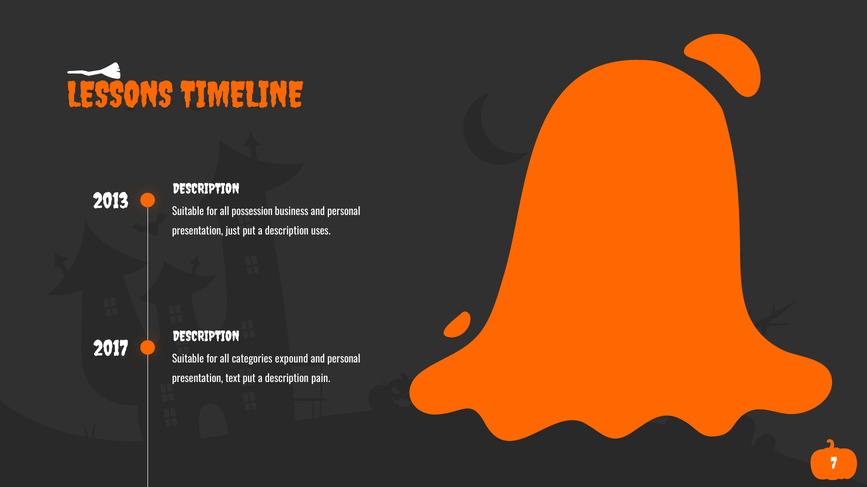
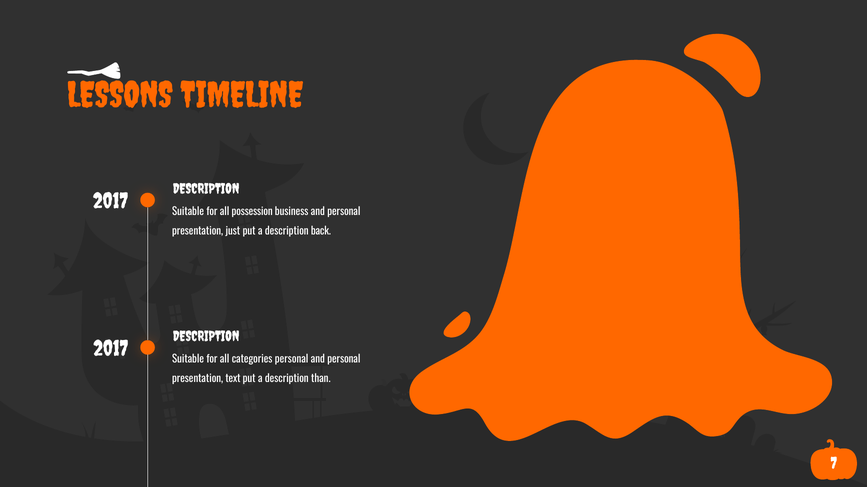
2013 at (111, 202): 2013 -> 2017
uses: uses -> back
categories expound: expound -> personal
pain: pain -> than
